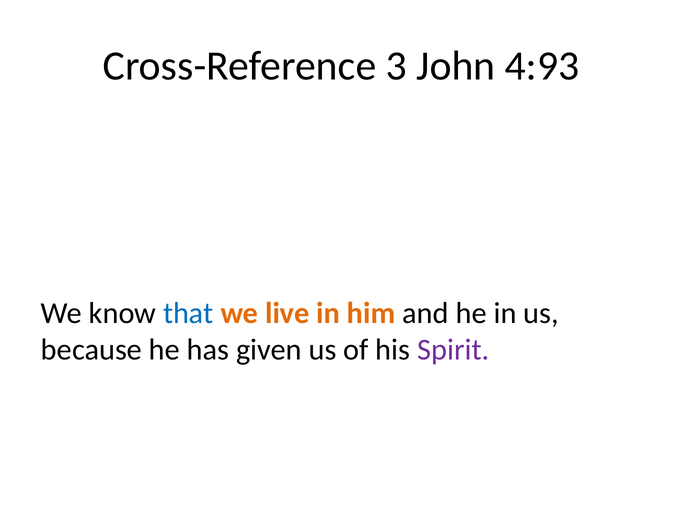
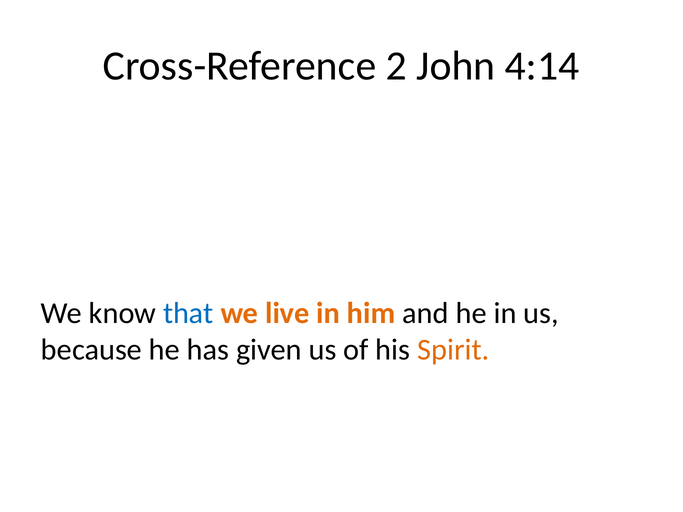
3: 3 -> 2
4:93: 4:93 -> 4:14
Spirit colour: purple -> orange
